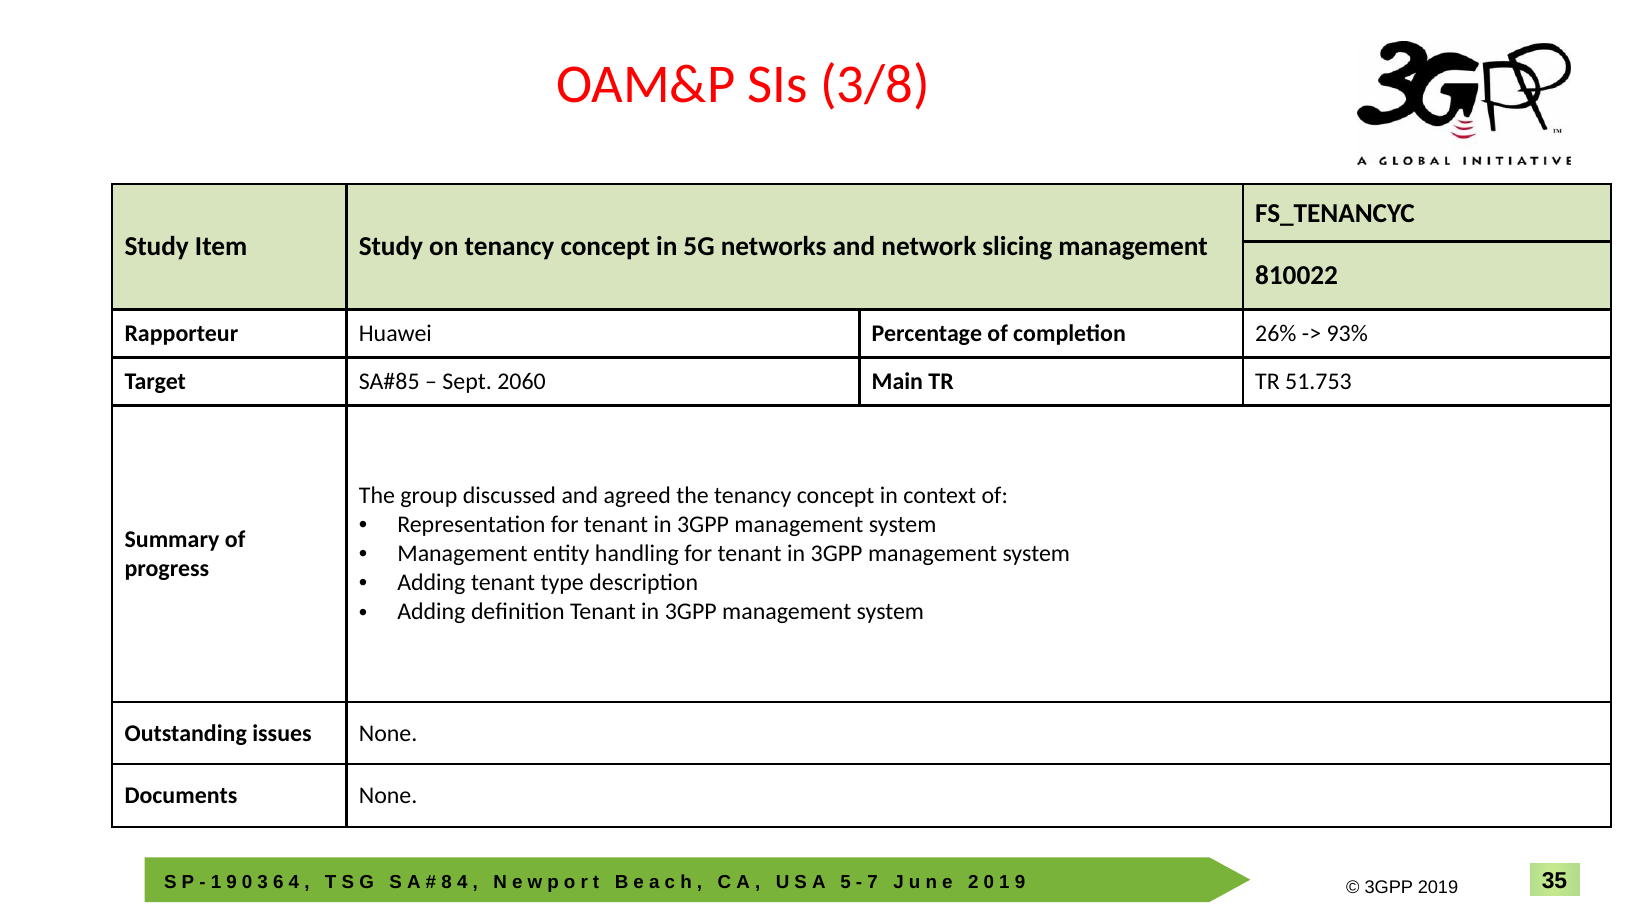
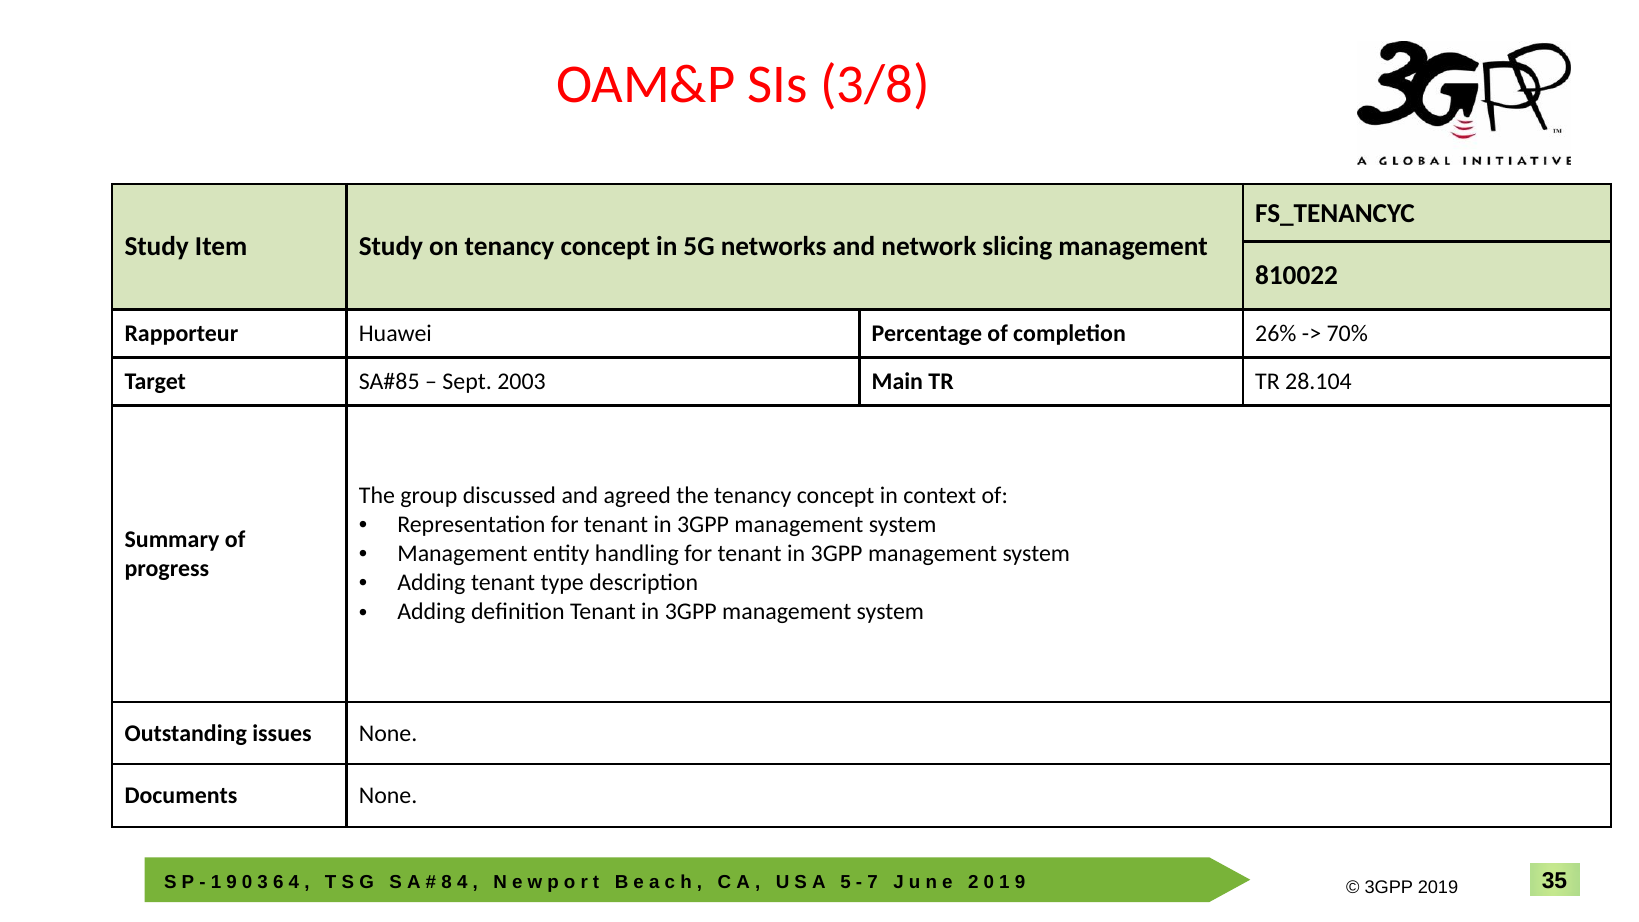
93%: 93% -> 70%
2060: 2060 -> 2003
51.753: 51.753 -> 28.104
